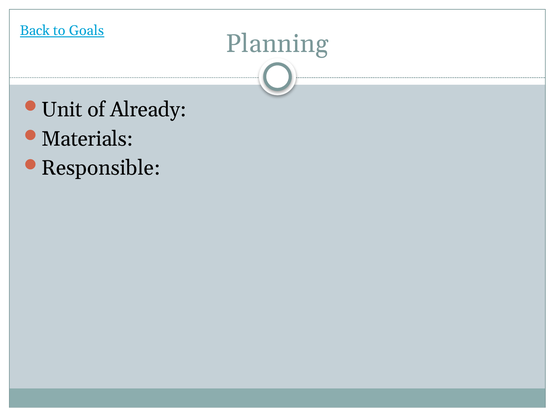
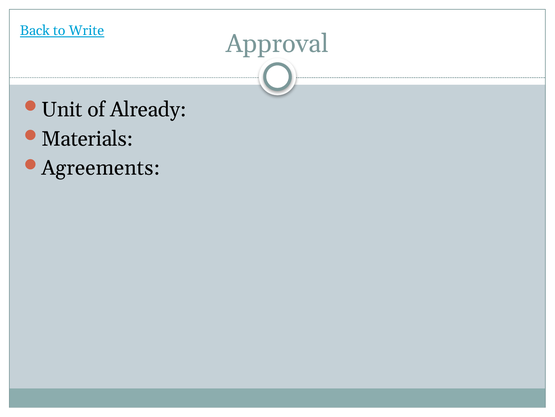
Goals: Goals -> Write
Planning: Planning -> Approval
Responsible: Responsible -> Agreements
